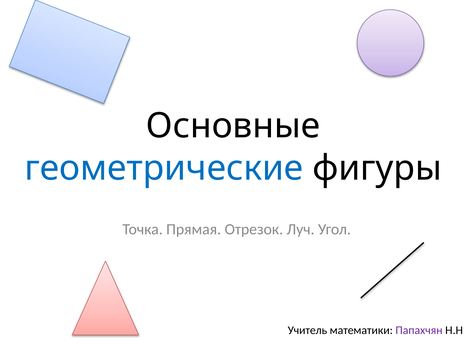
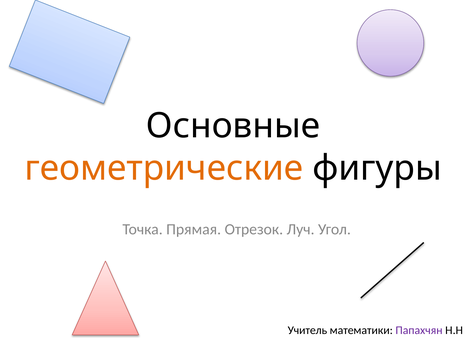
геометрические colour: blue -> orange
